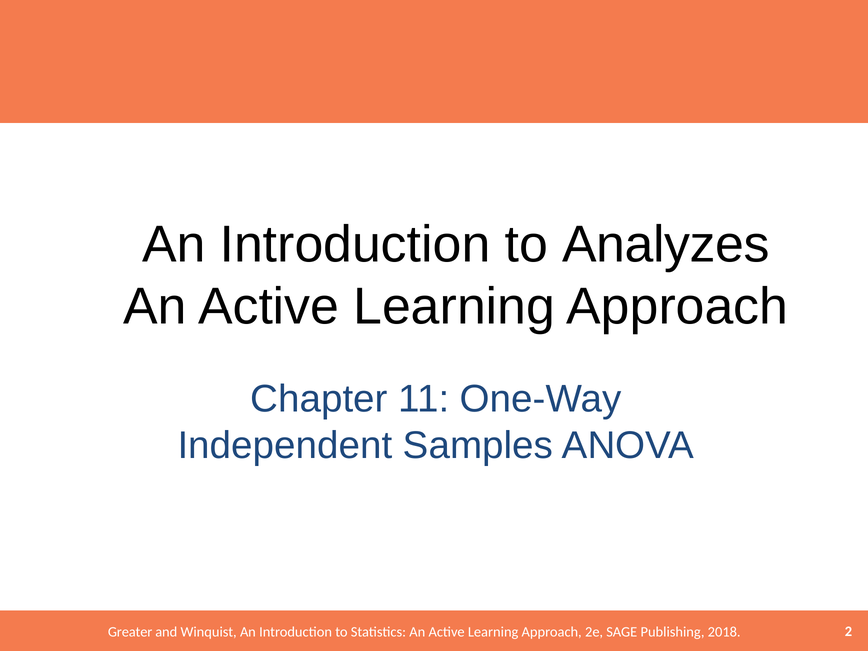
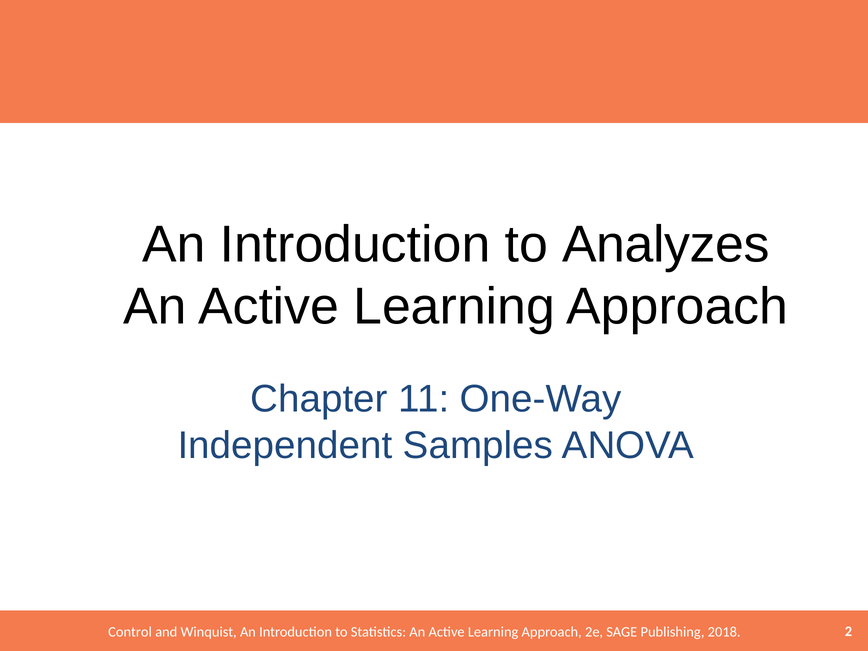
Greater: Greater -> Control
